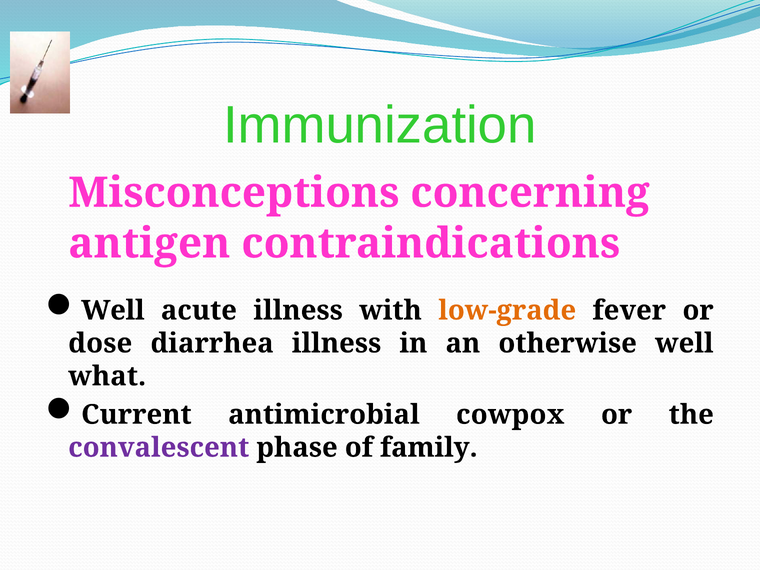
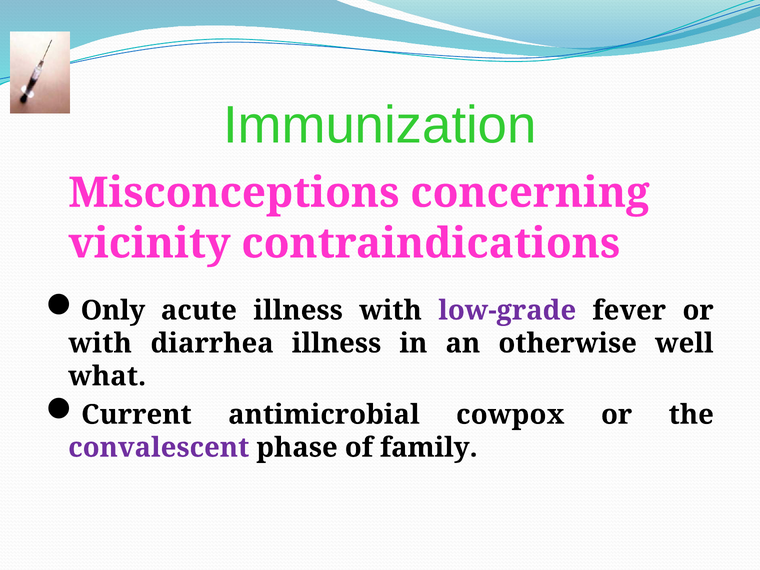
antigen: antigen -> vicinity
Well at (113, 310): Well -> Only
low-grade colour: orange -> purple
dose at (100, 343): dose -> with
